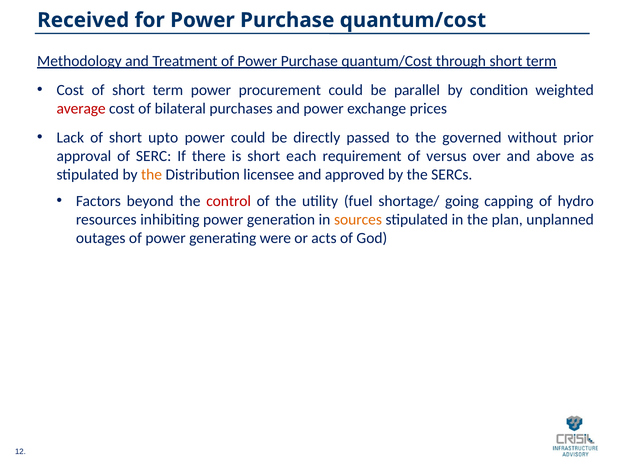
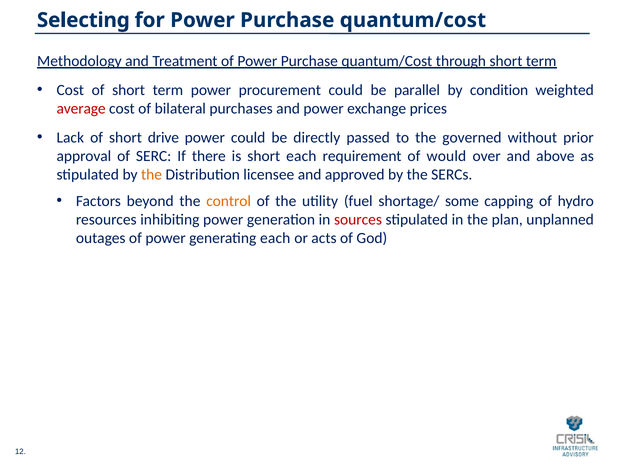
Received: Received -> Selecting
upto: upto -> drive
versus: versus -> would
control colour: red -> orange
going: going -> some
sources colour: orange -> red
generating were: were -> each
